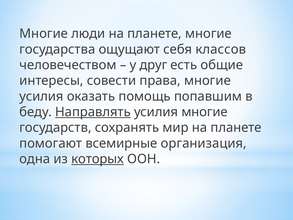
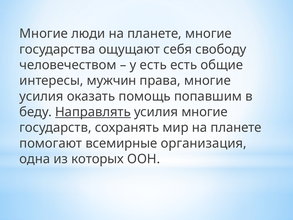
классов: классов -> свободу
у друг: друг -> есть
совести: совести -> мужчин
которых underline: present -> none
